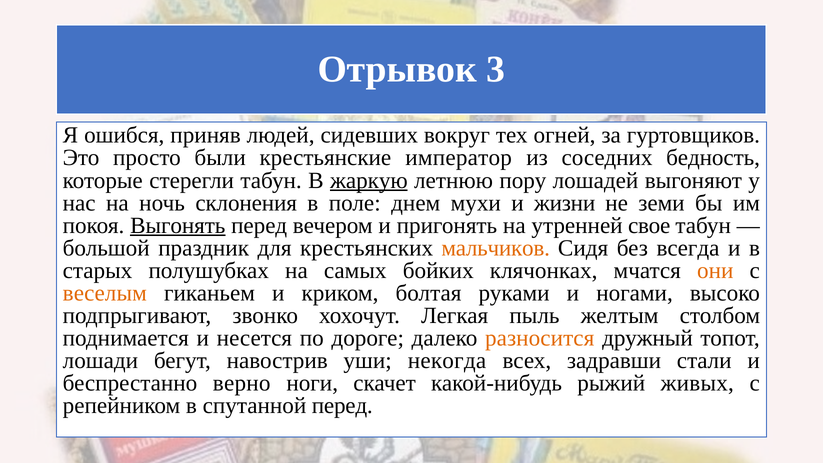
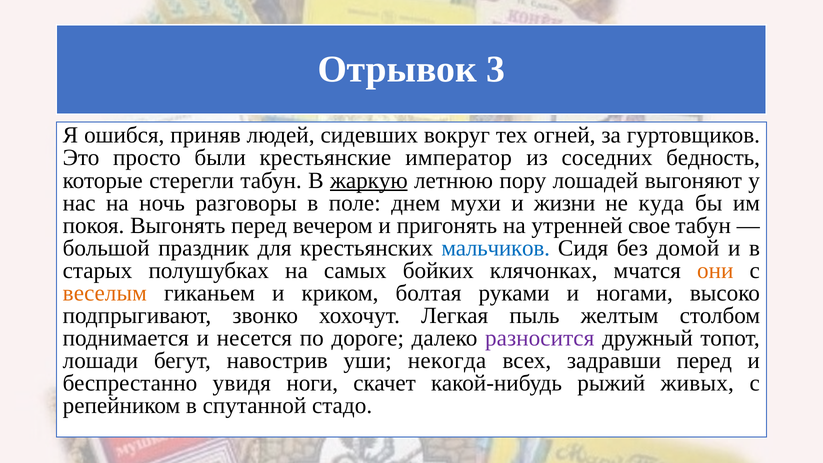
склонения: склонения -> разговоры
земи: земи -> куда
Выгонять underline: present -> none
мальчиков colour: orange -> blue
всегда: всегда -> домой
разносится colour: orange -> purple
задравши стали: стали -> перед
верно: верно -> увидя
спутанной перед: перед -> стадо
